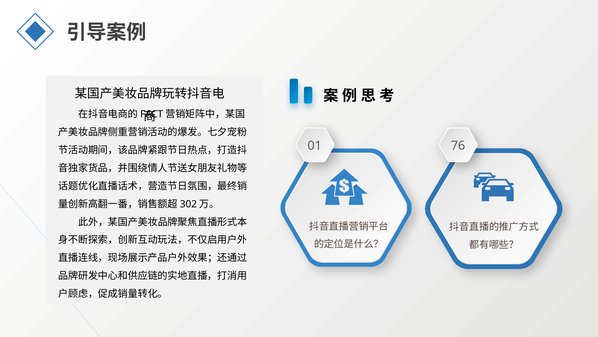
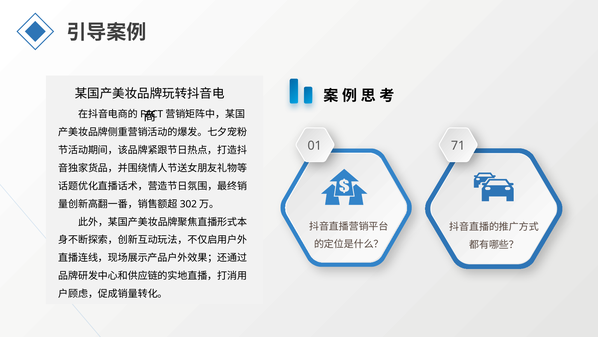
76: 76 -> 71
